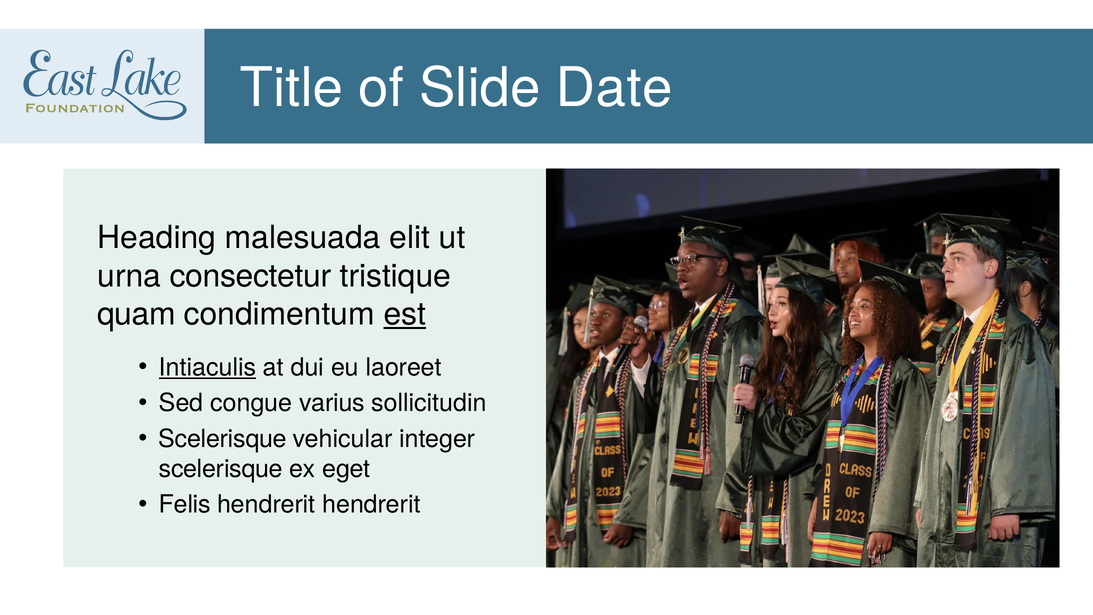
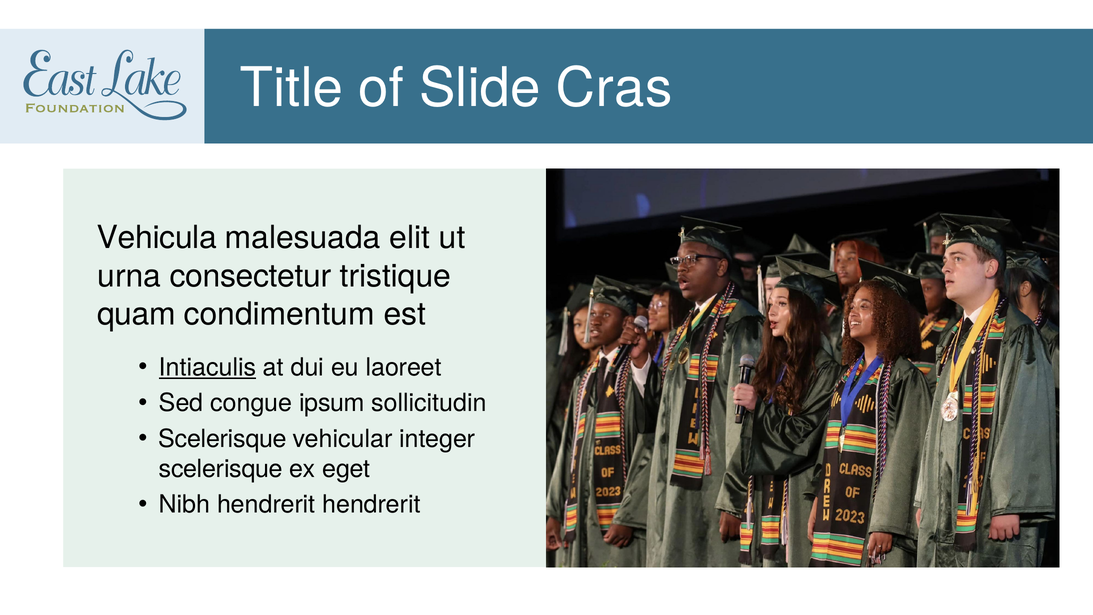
Date: Date -> Cras
Heading: Heading -> Vehicula
est underline: present -> none
varius: varius -> ipsum
Felis: Felis -> Nibh
